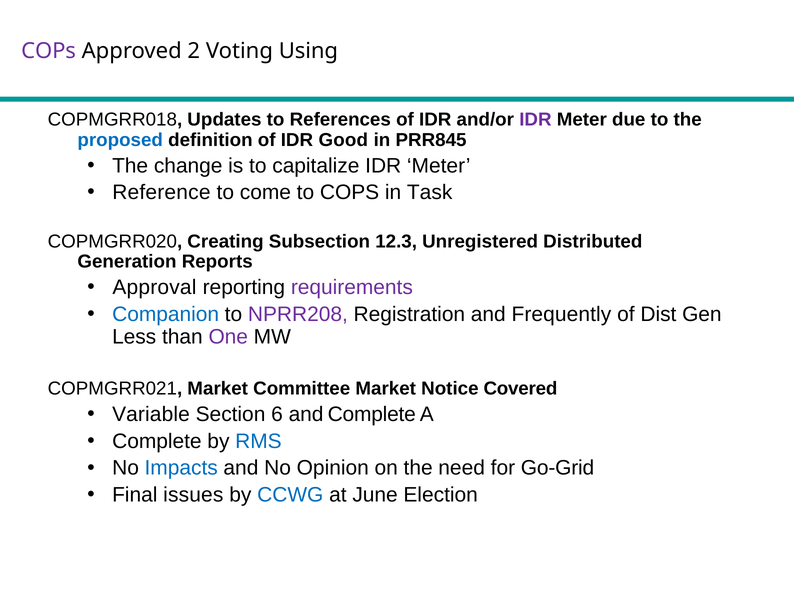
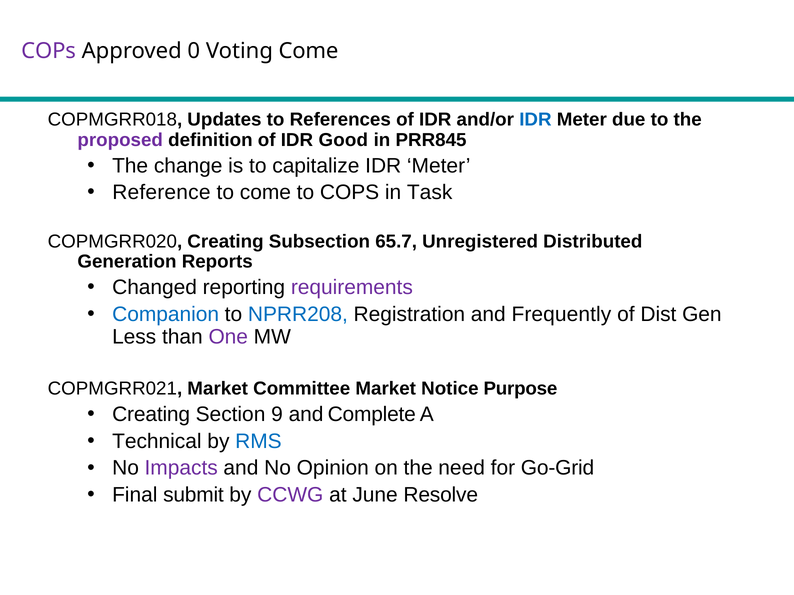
2: 2 -> 0
Voting Using: Using -> Come
IDR at (535, 120) colour: purple -> blue
proposed colour: blue -> purple
12.3: 12.3 -> 65.7
Approval: Approval -> Changed
NPRR208 colour: purple -> blue
Covered: Covered -> Purpose
Variable at (151, 415): Variable -> Creating
6: 6 -> 9
Complete at (157, 442): Complete -> Technical
Impacts colour: blue -> purple
issues: issues -> submit
CCWG colour: blue -> purple
Election: Election -> Resolve
